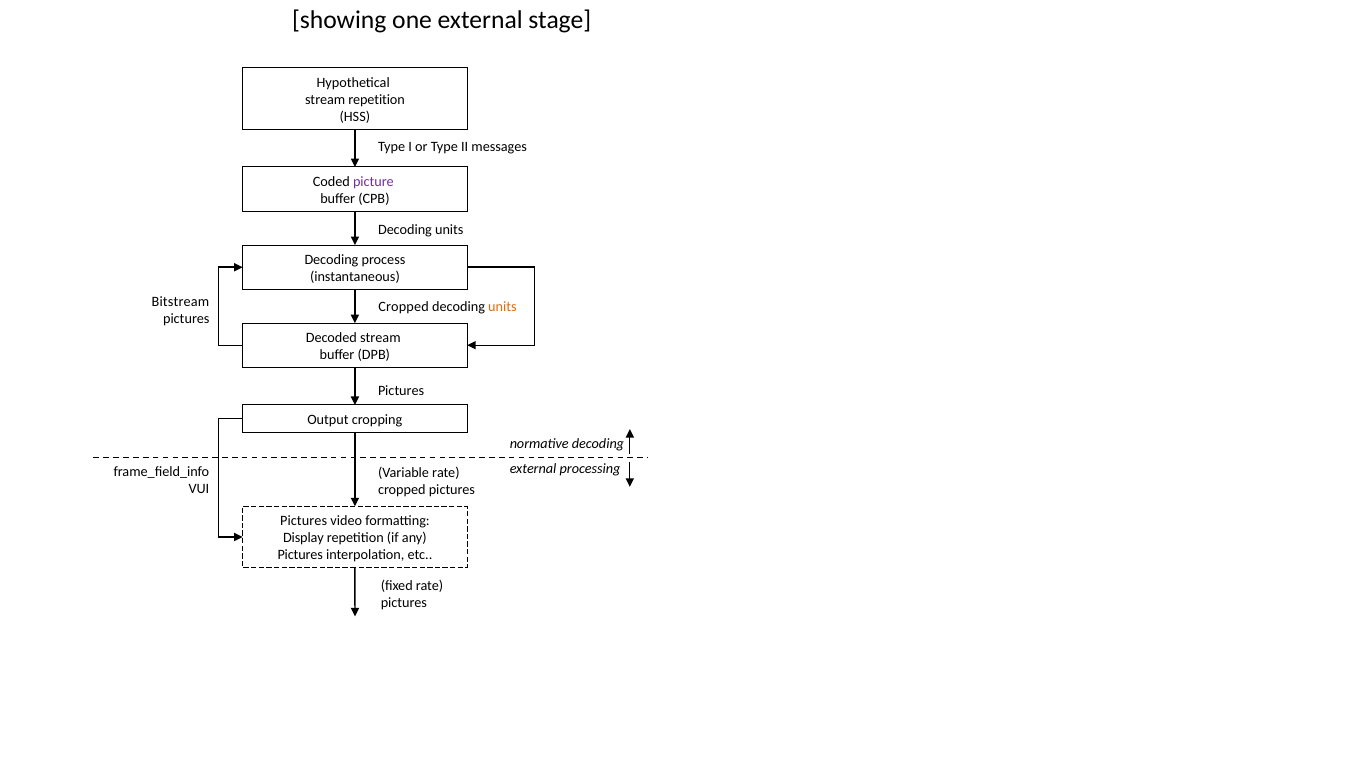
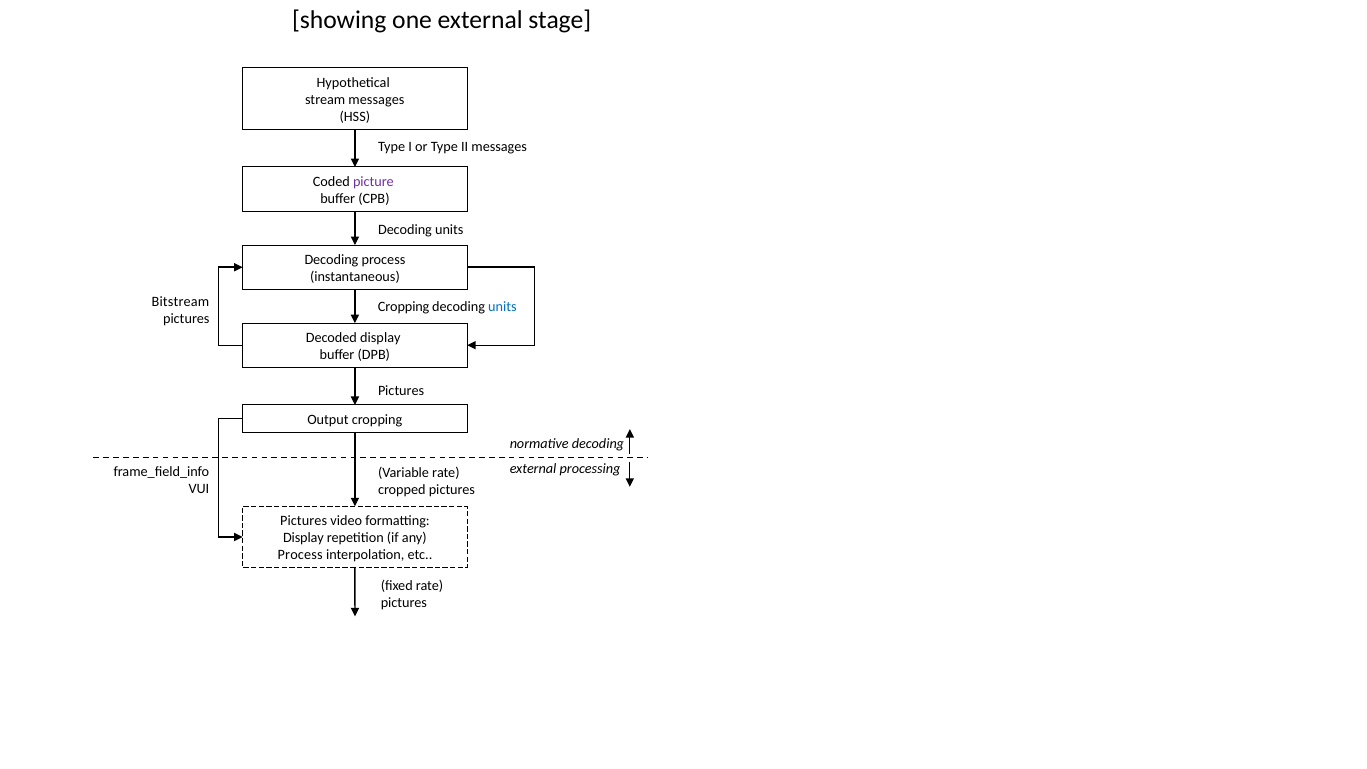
stream repetition: repetition -> messages
Cropped at (404, 307): Cropped -> Cropping
units at (502, 307) colour: orange -> blue
Decoded stream: stream -> display
Pictures at (300, 555): Pictures -> Process
